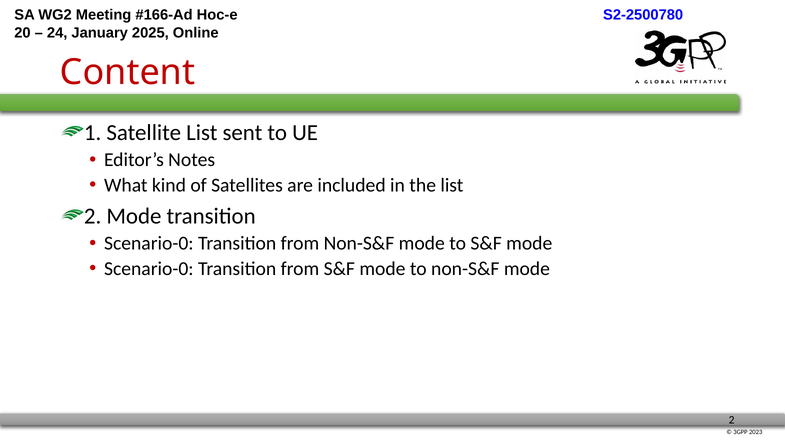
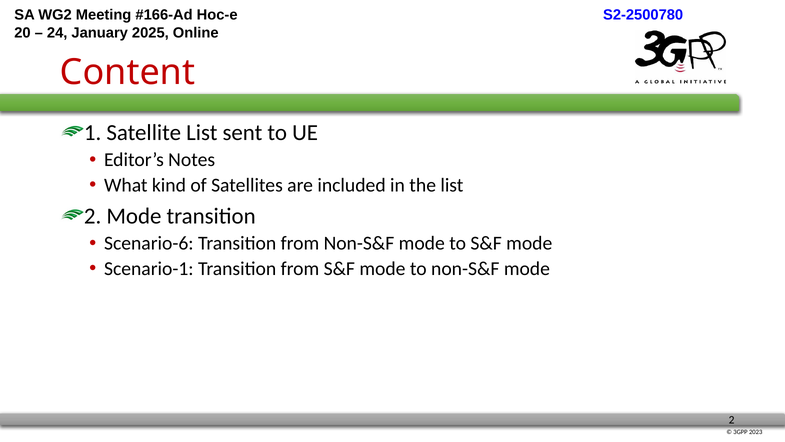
Scenario-0 at (149, 243): Scenario-0 -> Scenario-6
Scenario-0 at (149, 268): Scenario-0 -> Scenario-1
